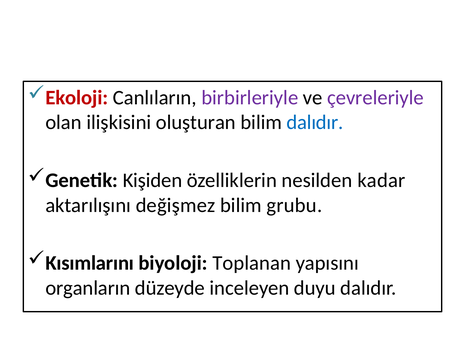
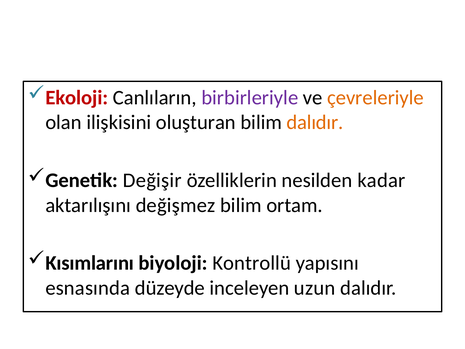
çevreleriyle colour: purple -> orange
dalıdır at (315, 122) colour: blue -> orange
Kişiden: Kişiden -> Değişir
grubu: grubu -> ortam
Toplanan: Toplanan -> Kontrollü
organların: organların -> esnasında
duyu: duyu -> uzun
